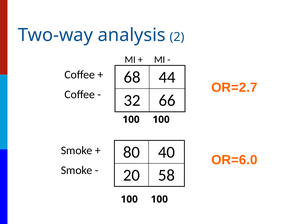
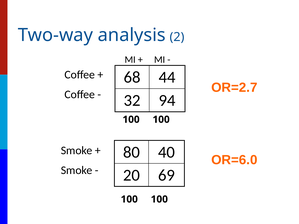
66: 66 -> 94
58: 58 -> 69
